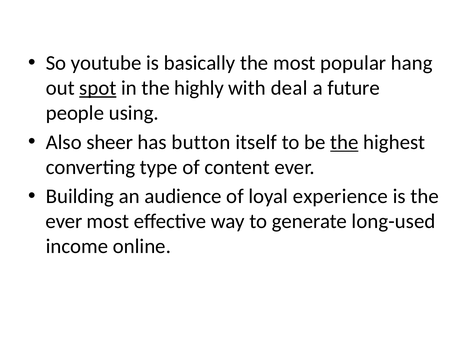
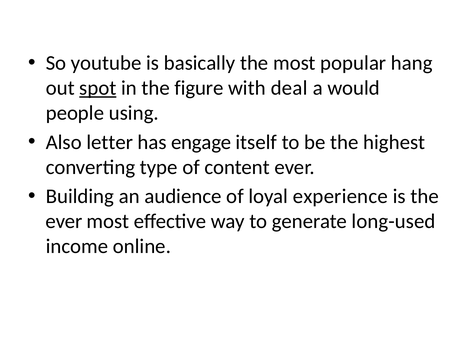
highly: highly -> figure
future: future -> would
sheer: sheer -> letter
button: button -> engage
the at (344, 143) underline: present -> none
